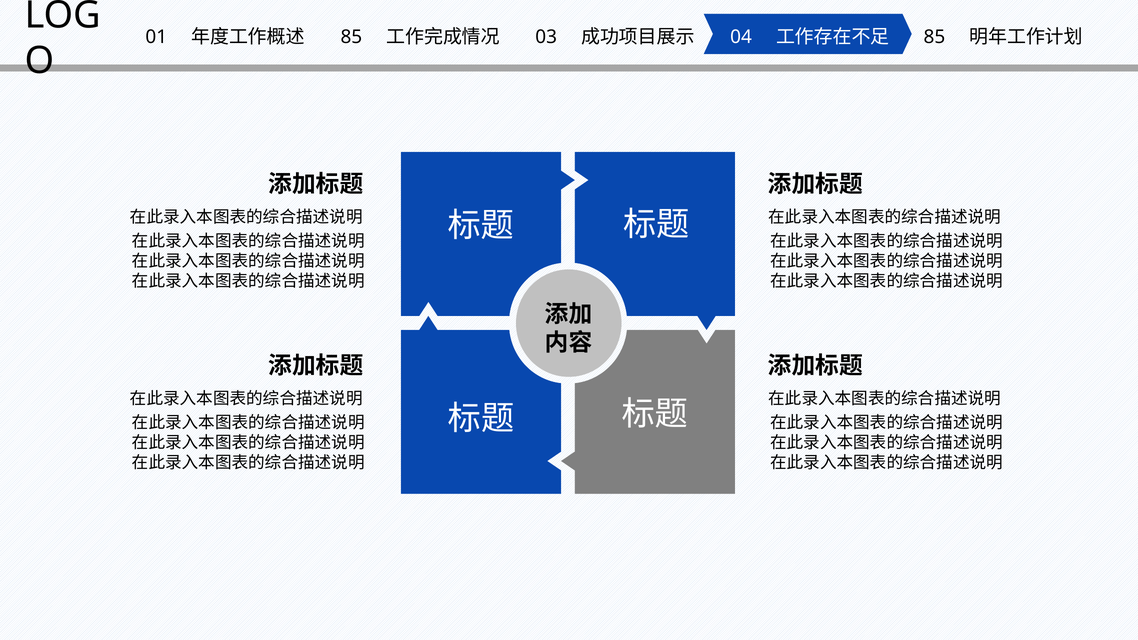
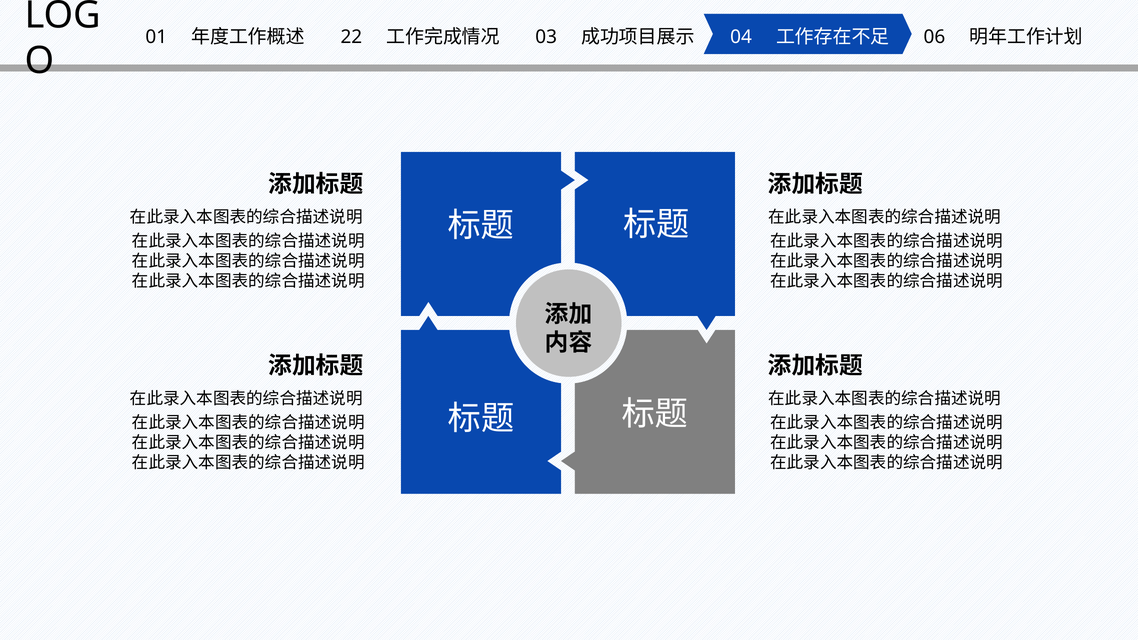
85 at (351, 37): 85 -> 22
85 at (934, 37): 85 -> 06
